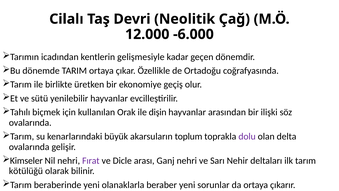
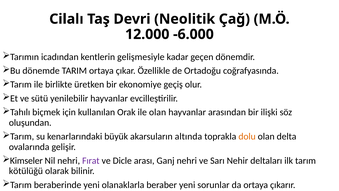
ile dişin: dişin -> olan
ovalarında at (30, 122): ovalarında -> oluşundan
toplum: toplum -> altında
dolu colour: purple -> orange
